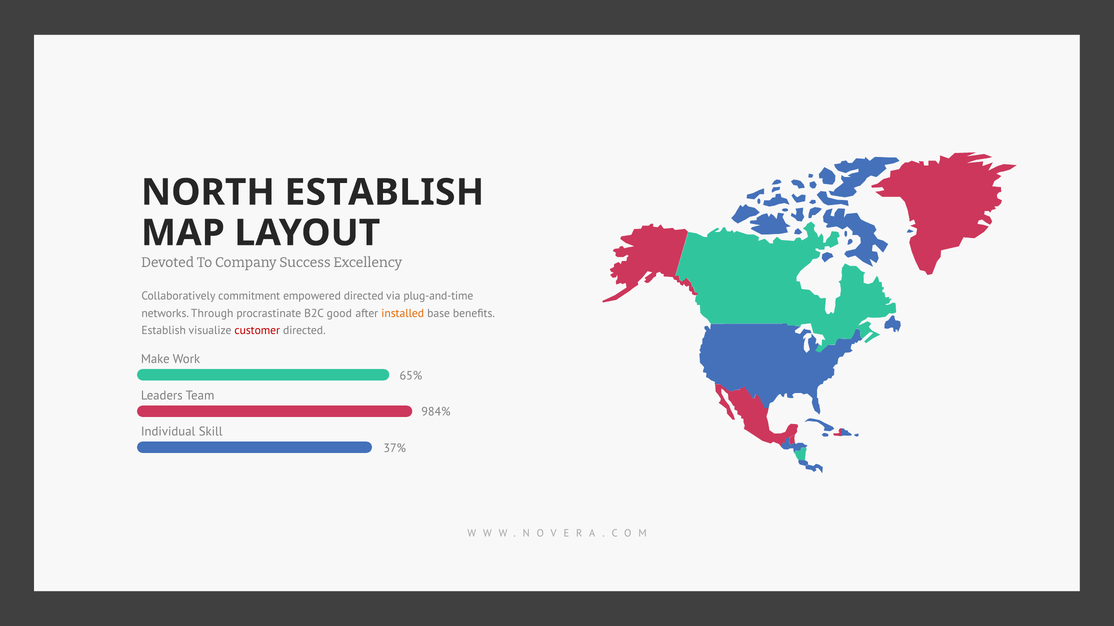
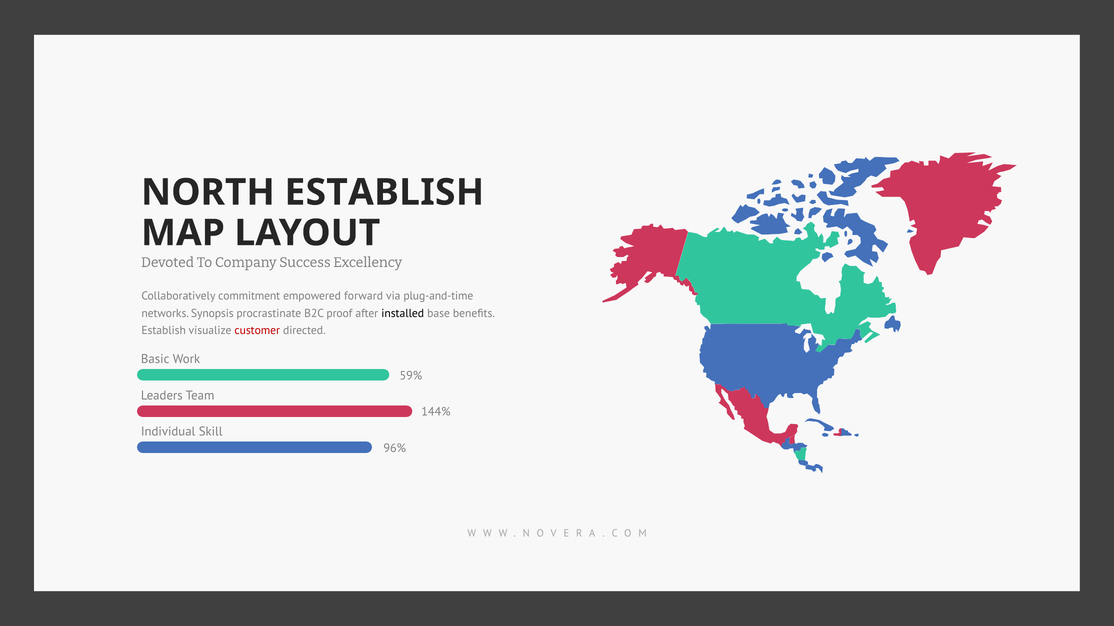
empowered directed: directed -> forward
Through: Through -> Synopsis
good: good -> proof
installed colour: orange -> black
Make: Make -> Basic
65%: 65% -> 59%
984%: 984% -> 144%
37%: 37% -> 96%
